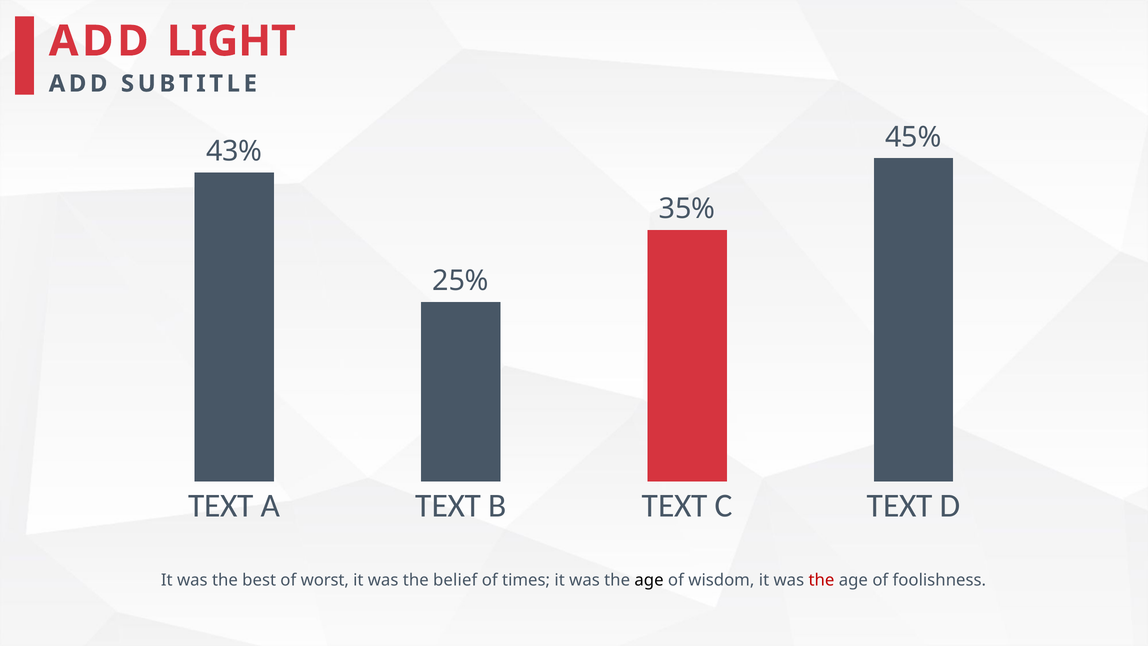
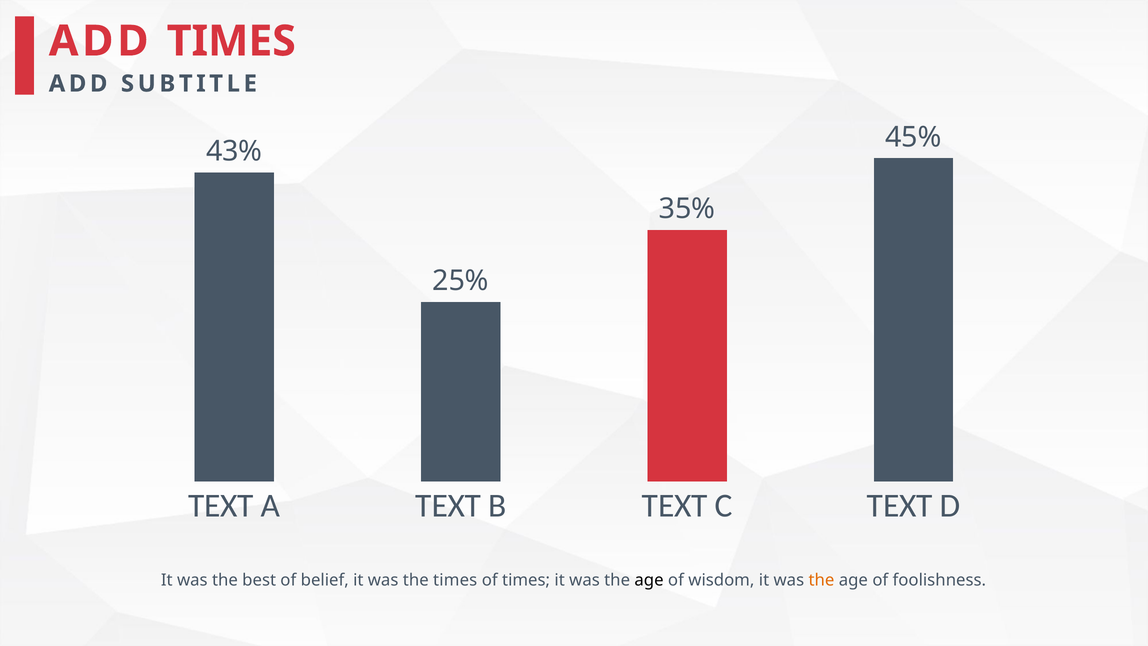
ADD LIGHT: LIGHT -> TIMES
worst: worst -> belief
the belief: belief -> times
the at (821, 580) colour: red -> orange
